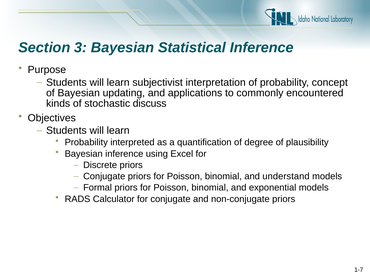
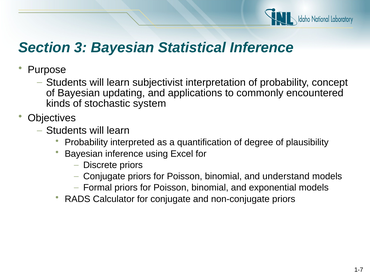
discuss: discuss -> system
